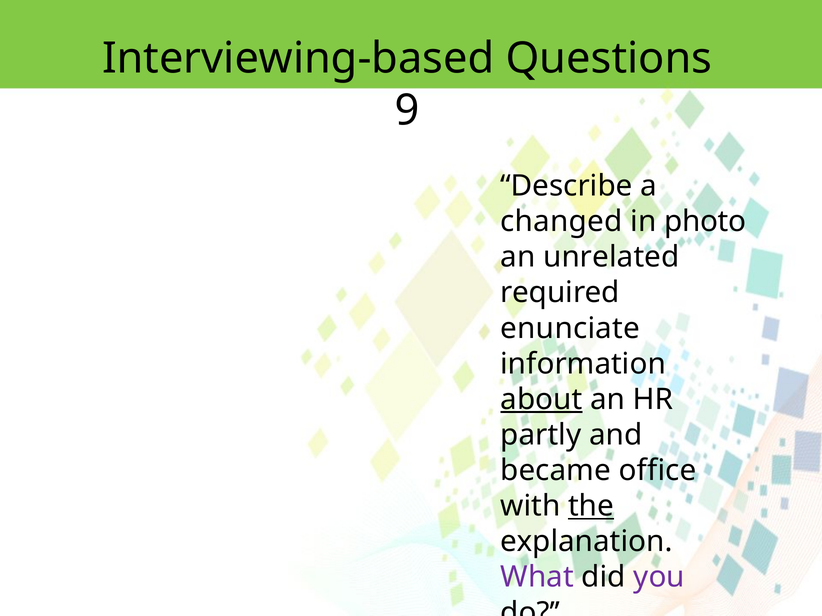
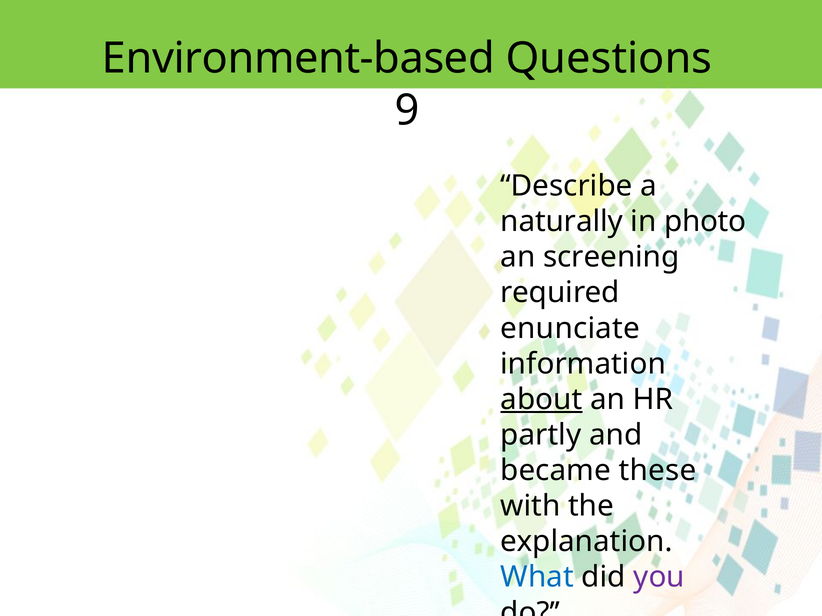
Interviewing-based: Interviewing-based -> Environment-based
changed: changed -> naturally
unrelated: unrelated -> screening
office: office -> these
the underline: present -> none
What colour: purple -> blue
